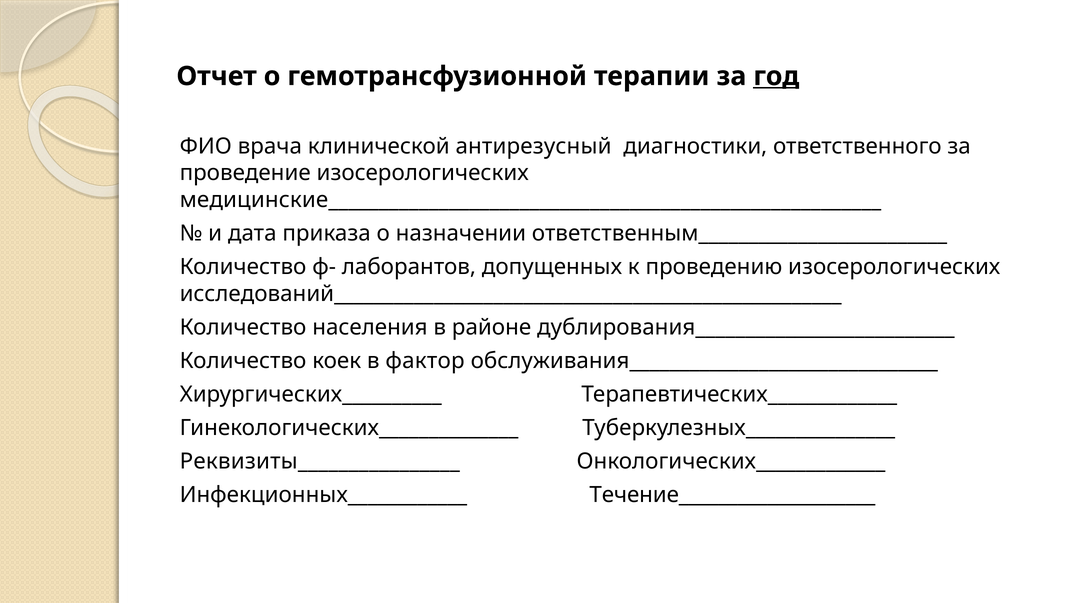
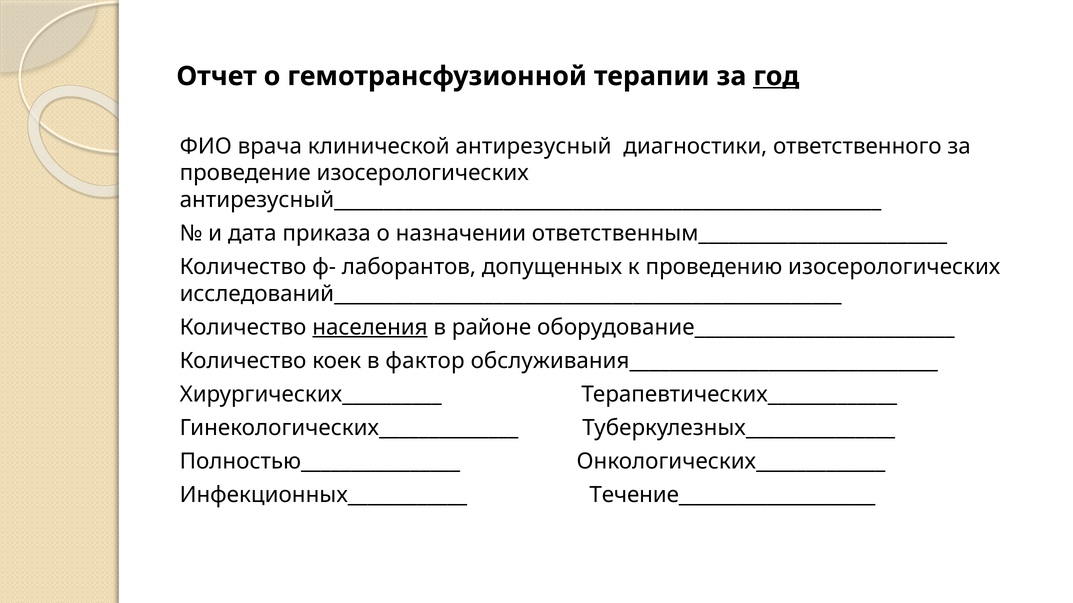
медицинские_______________________________________________________: медицинские_______________________________________________________ -> антирезусный_______________________________________________________
населения underline: none -> present
дублирования__________________________: дублирования__________________________ -> оборудование__________________________
Реквизиты________________: Реквизиты________________ -> Полностью________________
